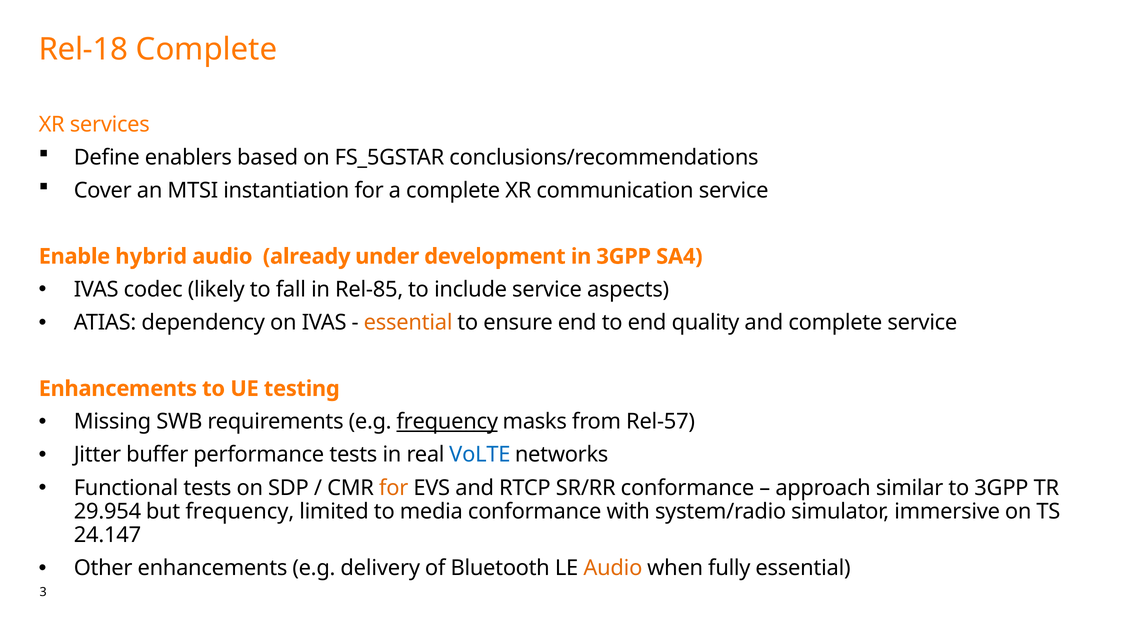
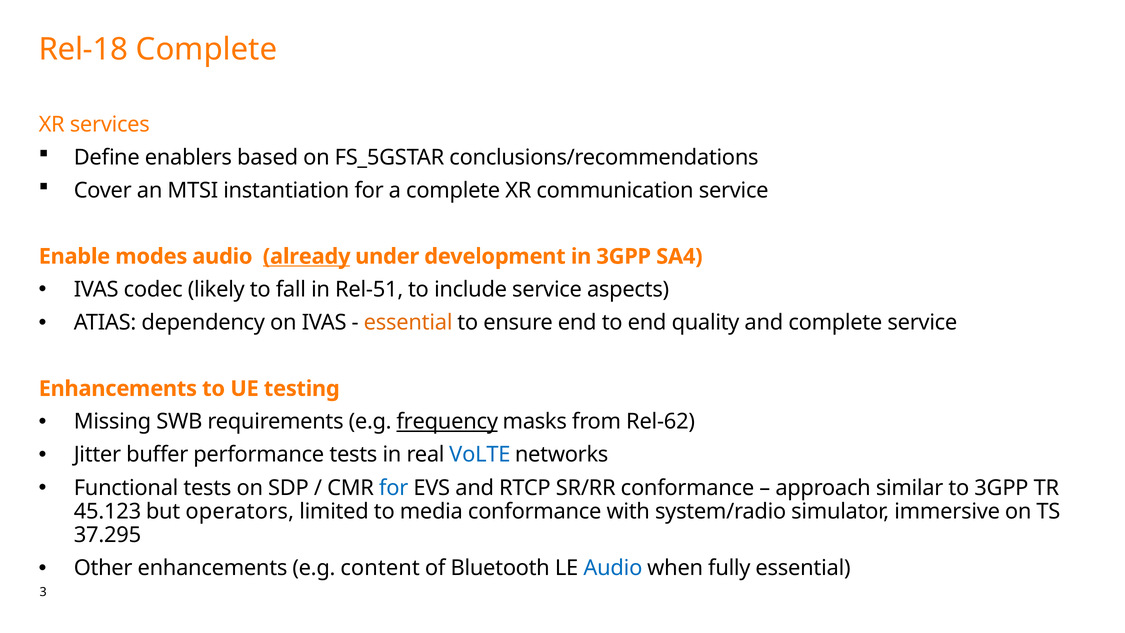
hybrid: hybrid -> modes
already underline: none -> present
Rel-85: Rel-85 -> Rel-51
Rel-57: Rel-57 -> Rel-62
for at (394, 488) colour: orange -> blue
29.954: 29.954 -> 45.123
but frequency: frequency -> operators
24.147: 24.147 -> 37.295
delivery: delivery -> content
Audio at (613, 568) colour: orange -> blue
